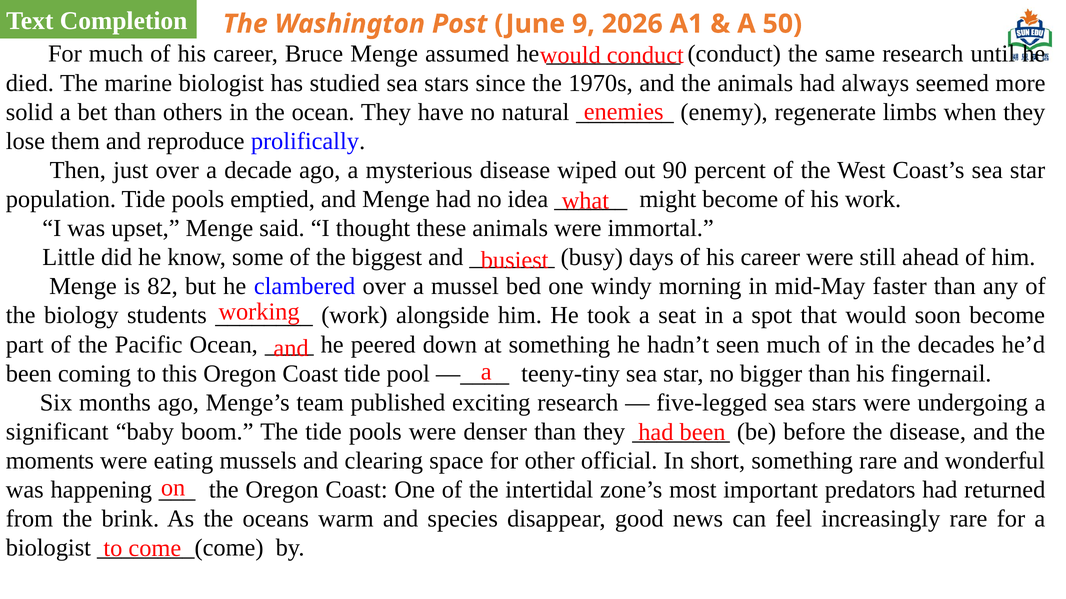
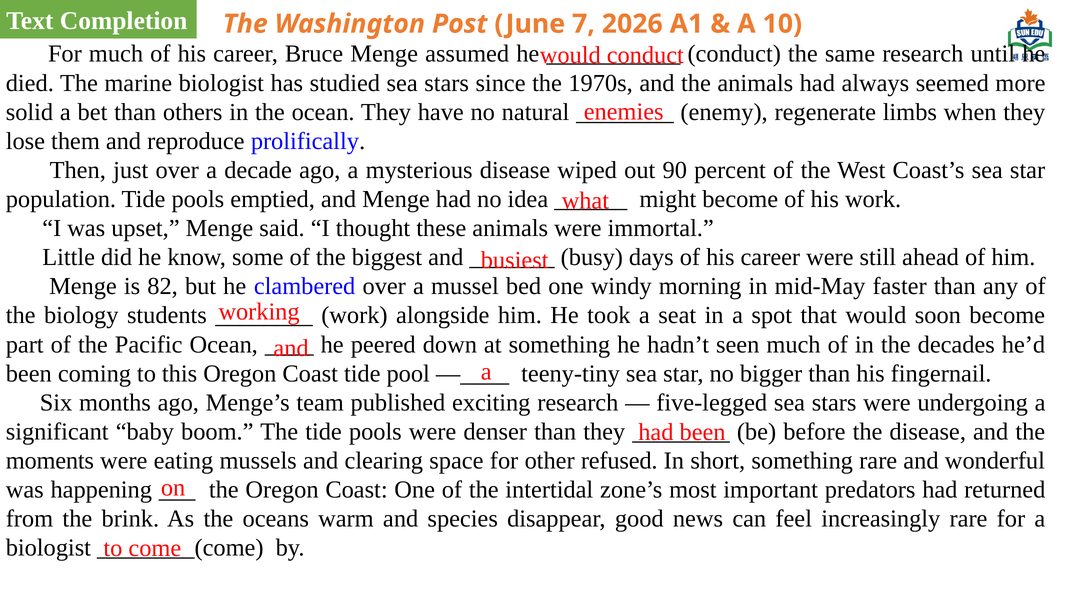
9: 9 -> 7
50: 50 -> 10
official: official -> refused
